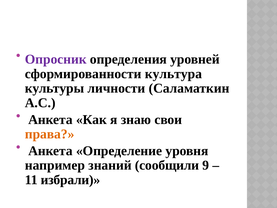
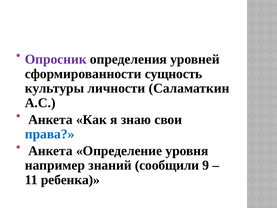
культура: культура -> сущность
права colour: orange -> blue
избрали: избрали -> ребенка
